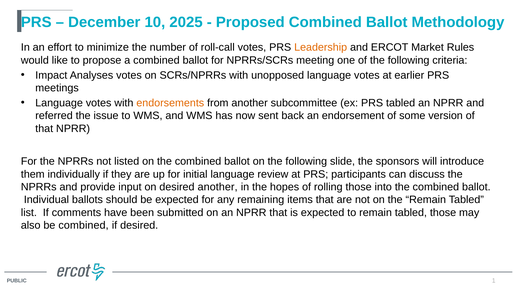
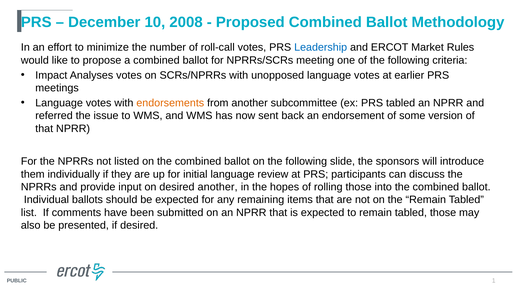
2025: 2025 -> 2008
Leadership colour: orange -> blue
be combined: combined -> presented
